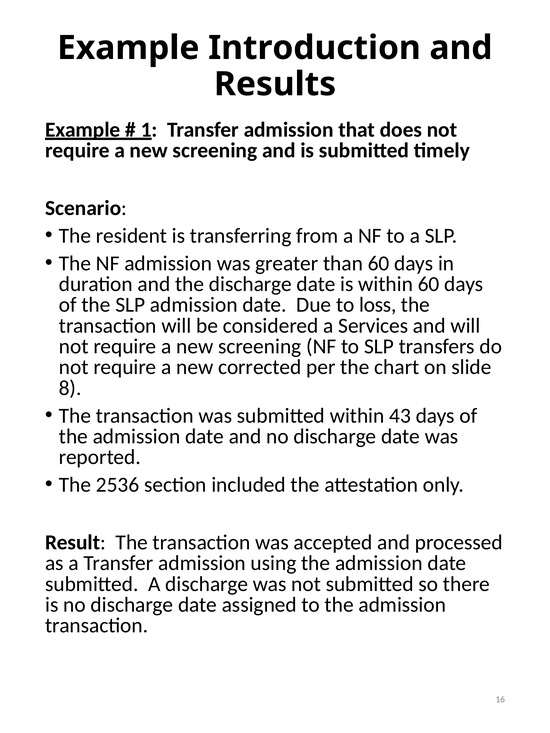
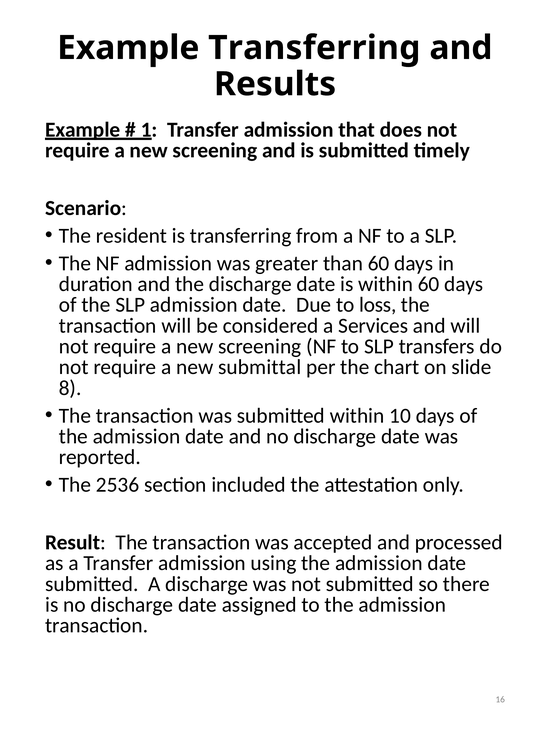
Example Introduction: Introduction -> Transferring
corrected: corrected -> submittal
43: 43 -> 10
